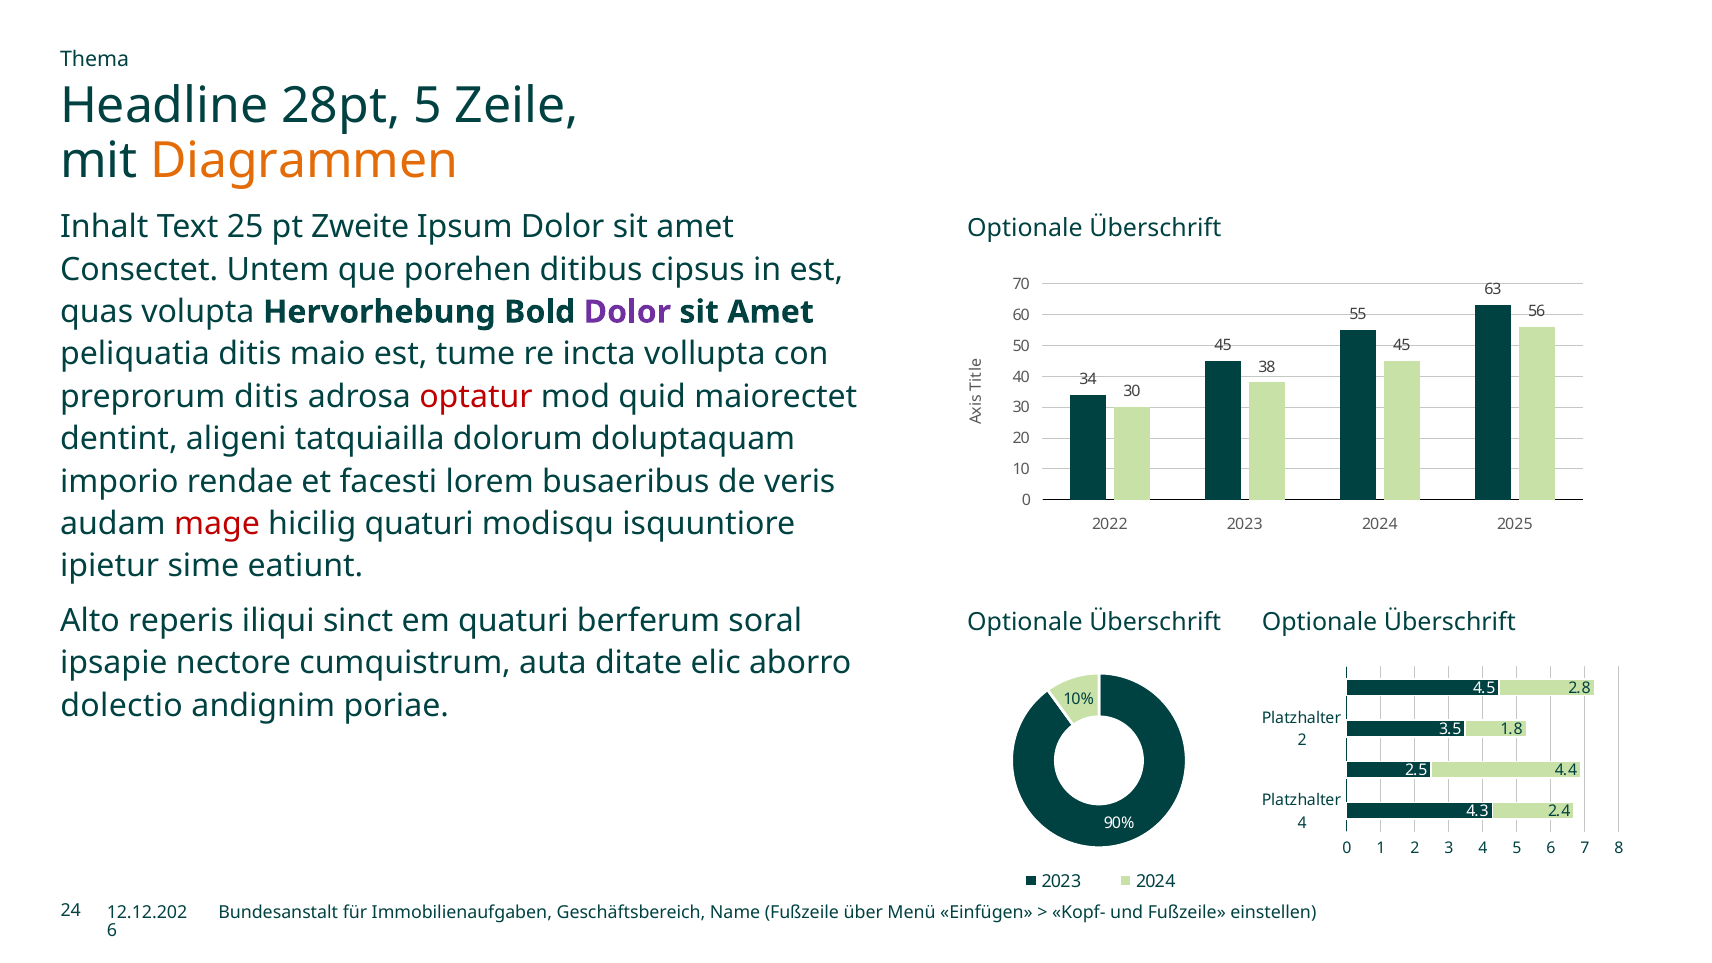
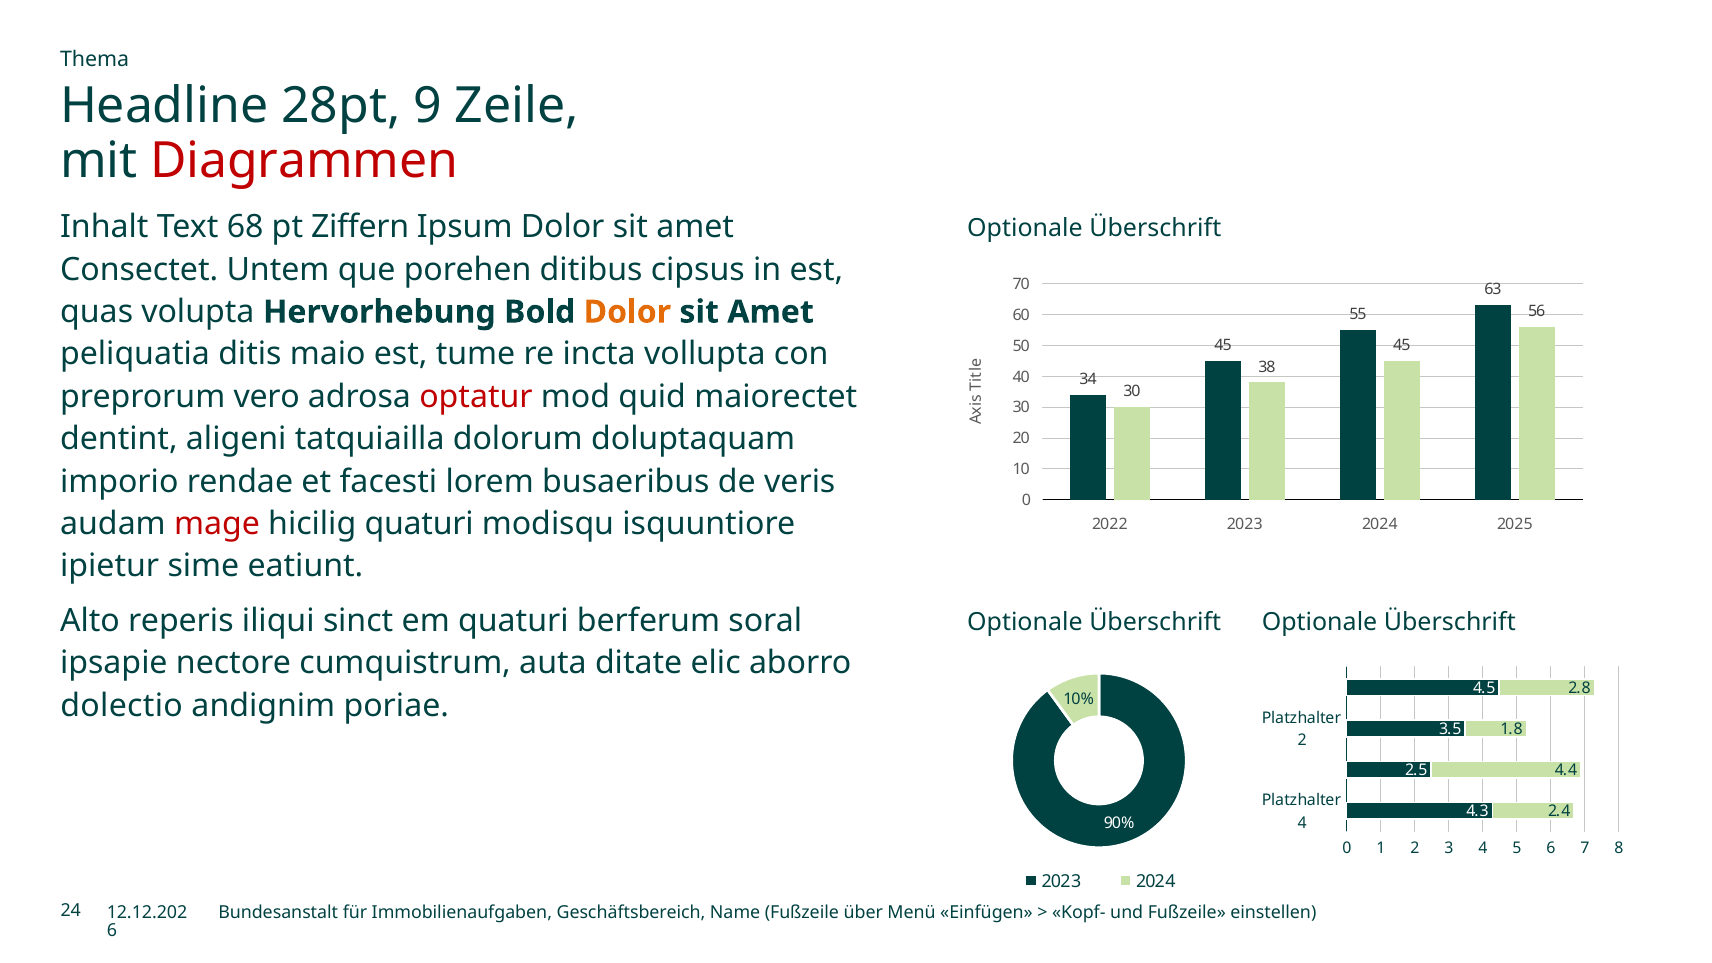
28pt 5: 5 -> 9
Diagrammen colour: orange -> red
25: 25 -> 68
Zweite: Zweite -> Ziffern
Dolor at (627, 312) colour: purple -> orange
preprorum ditis: ditis -> vero
